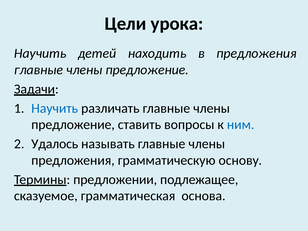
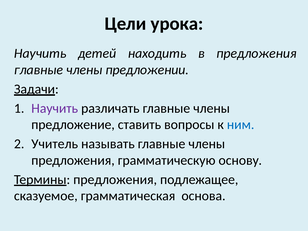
предложение at (147, 70): предложение -> предложении
Научить at (55, 108) colour: blue -> purple
Удалось: Удалось -> Учитель
Термины предложении: предложении -> предложения
